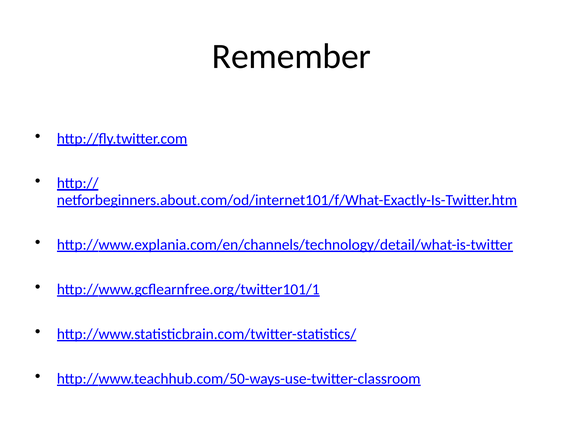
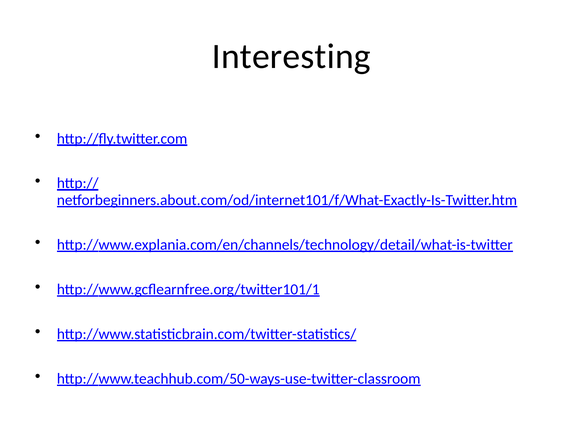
Remember: Remember -> Interesting
